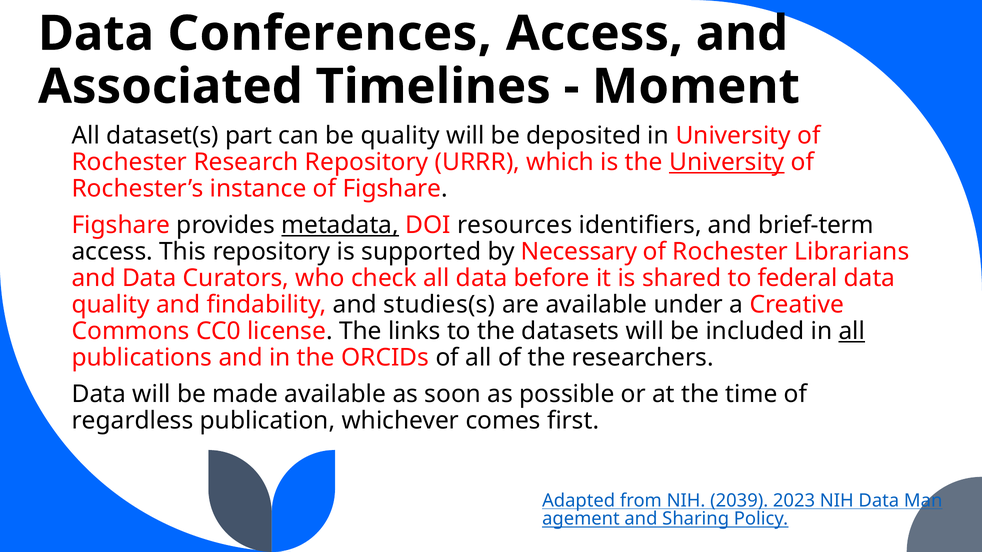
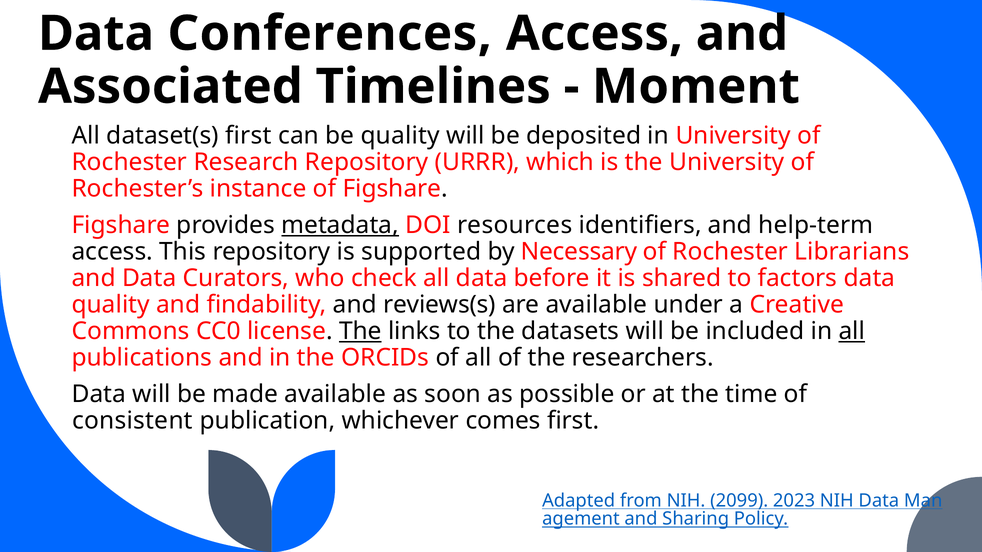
dataset(s part: part -> first
University at (727, 162) underline: present -> none
brief-term: brief-term -> help-term
federal: federal -> factors
studies(s: studies(s -> reviews(s
The at (360, 331) underline: none -> present
regardless: regardless -> consistent
2039: 2039 -> 2099
